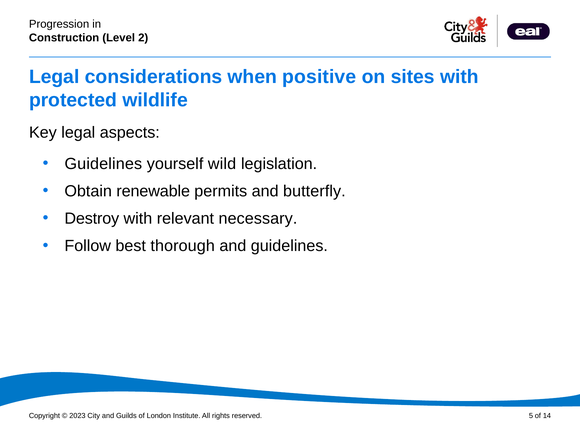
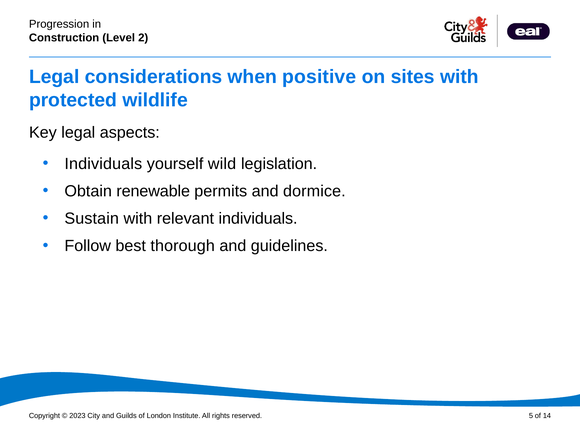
Guidelines at (103, 164): Guidelines -> Individuals
butterfly: butterfly -> dormice
Destroy: Destroy -> Sustain
relevant necessary: necessary -> individuals
